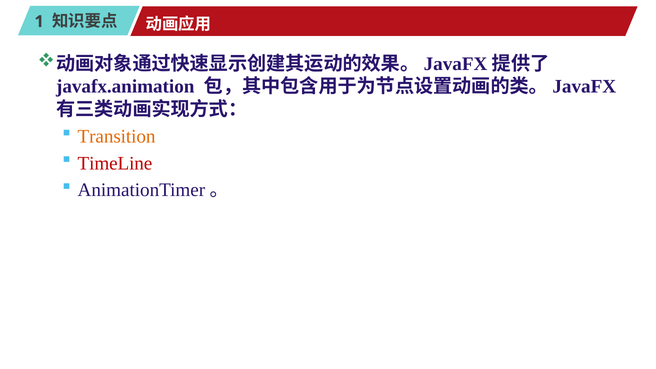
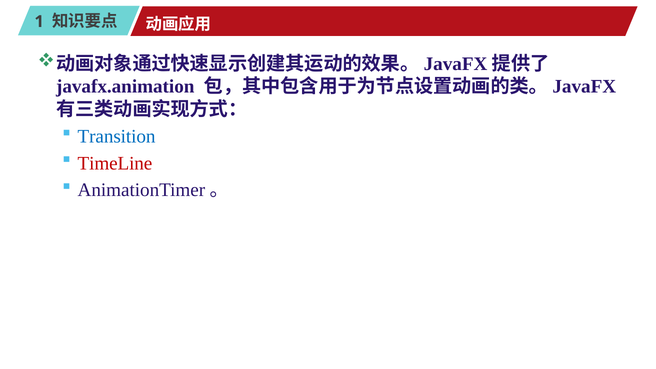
Transition colour: orange -> blue
